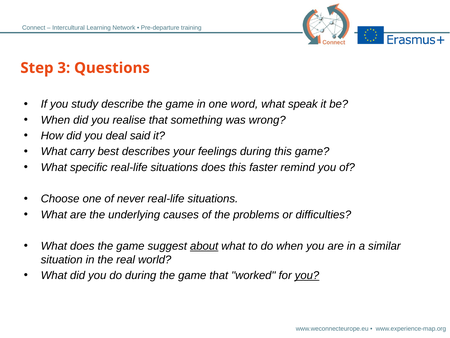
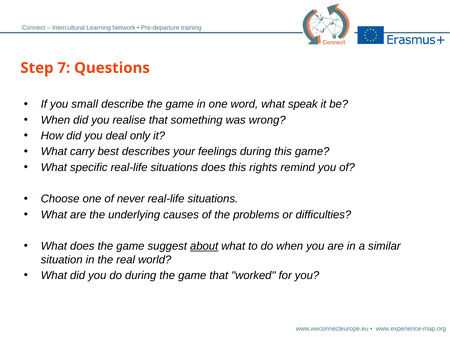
3: 3 -> 7
study: study -> small
said: said -> only
faster: faster -> rights
you at (307, 275) underline: present -> none
